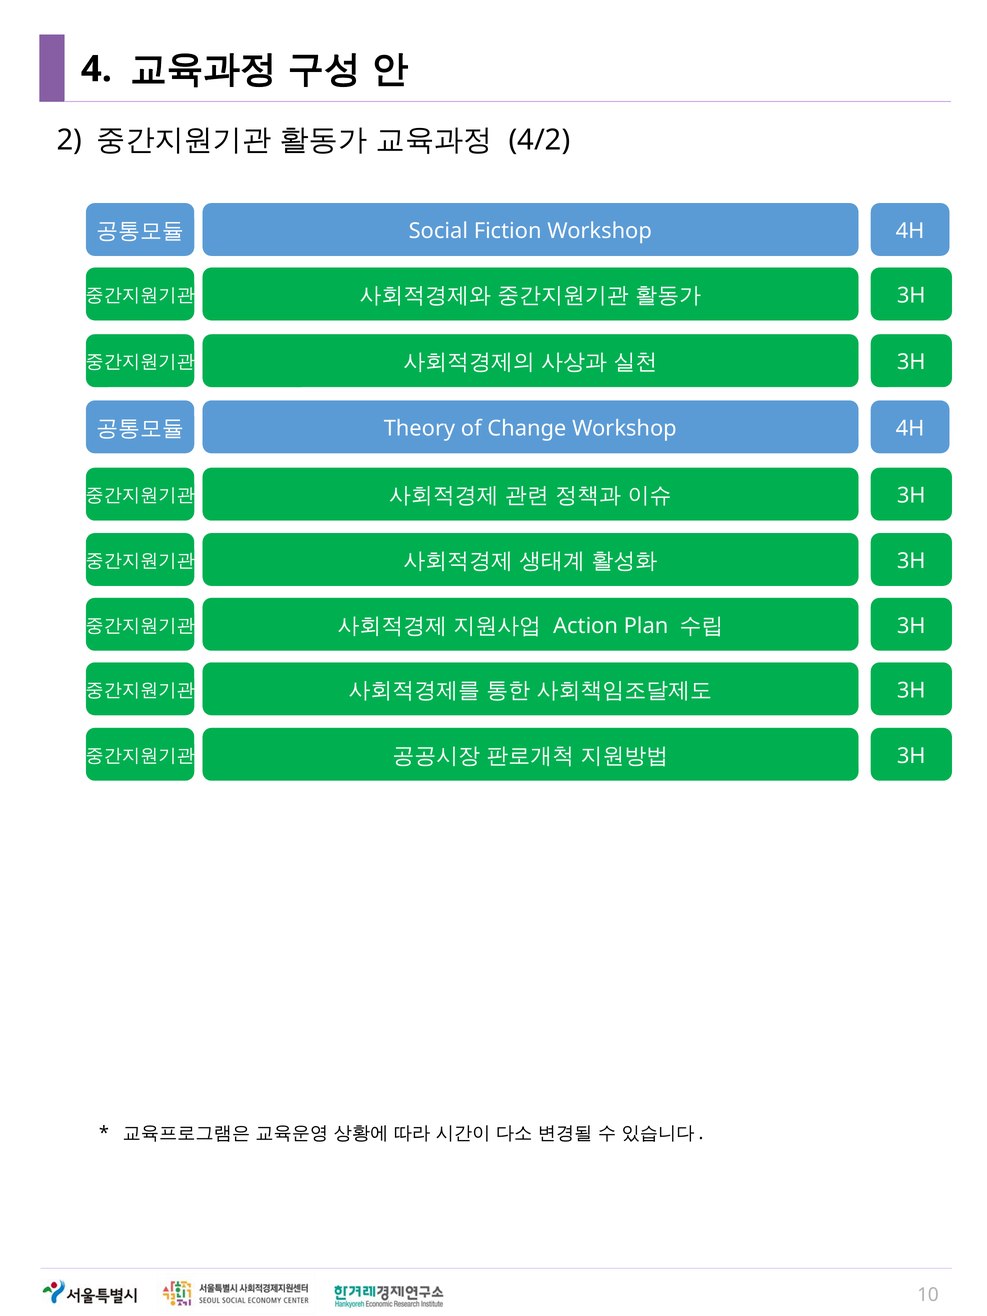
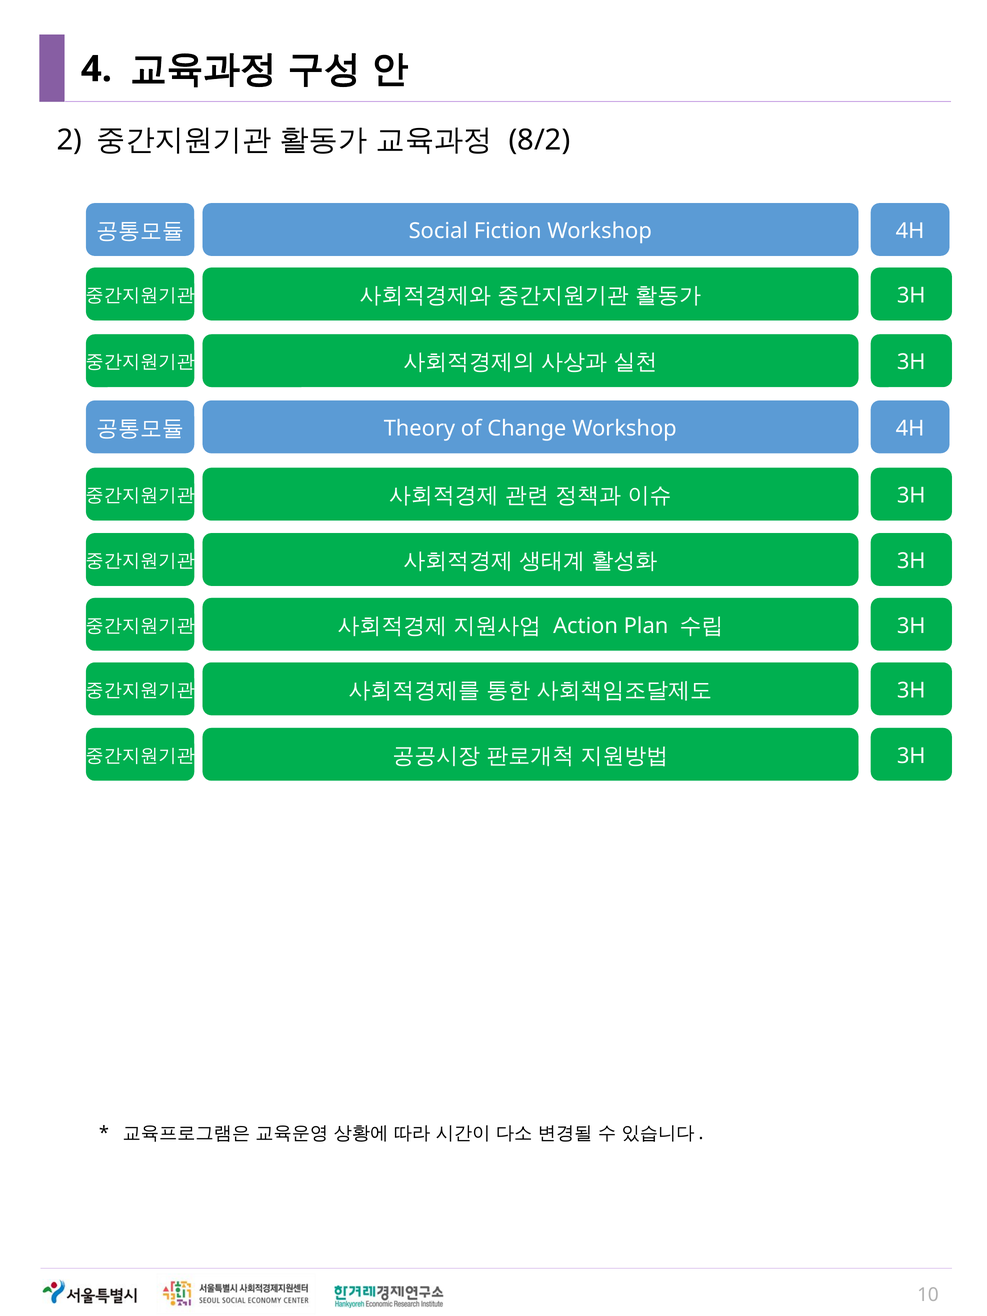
4/2: 4/2 -> 8/2
